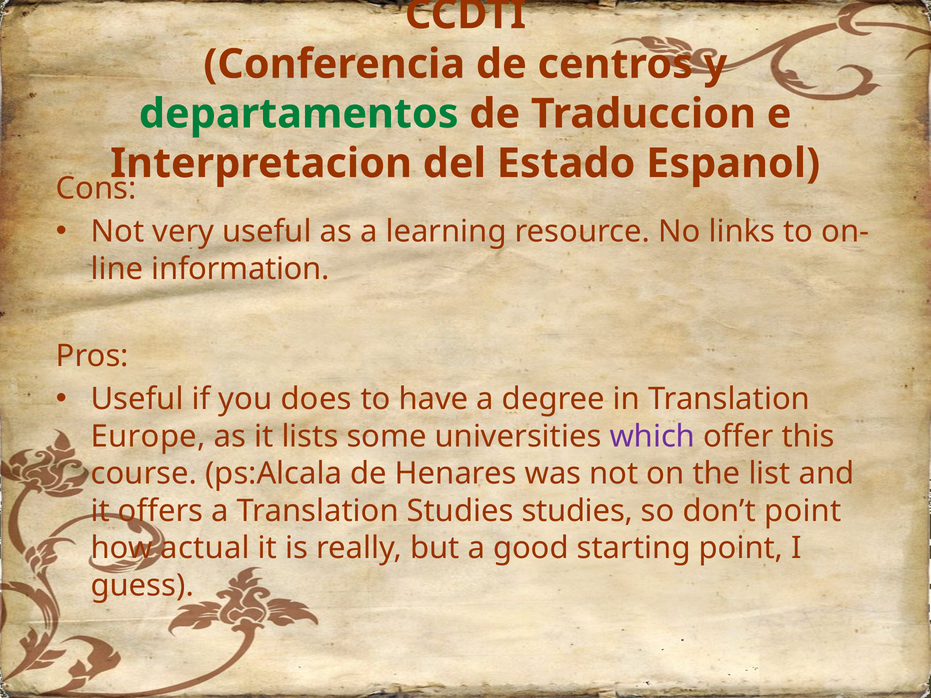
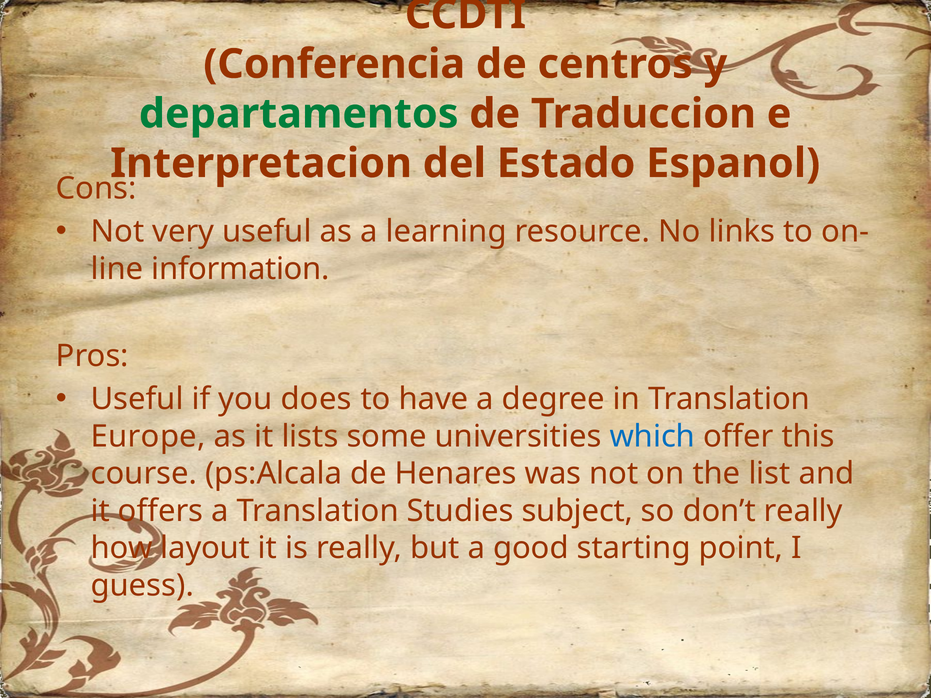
which colour: purple -> blue
Studies studies: studies -> subject
don’t point: point -> really
actual: actual -> layout
